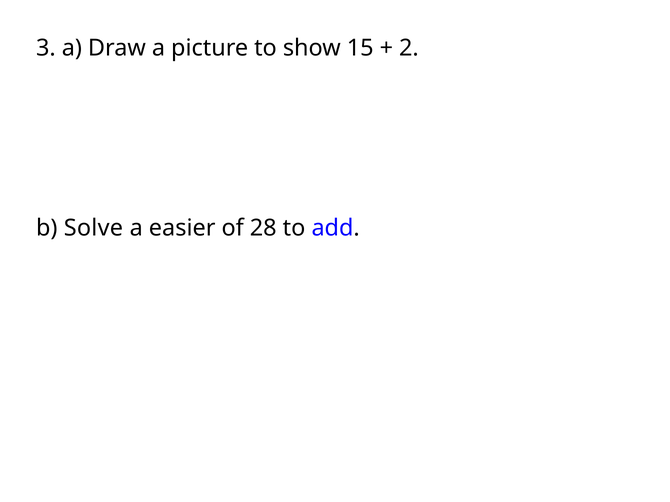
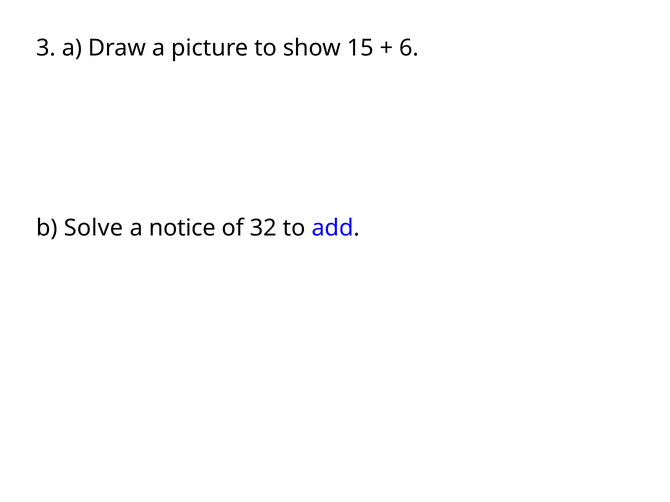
2: 2 -> 6
easier: easier -> notice
28: 28 -> 32
